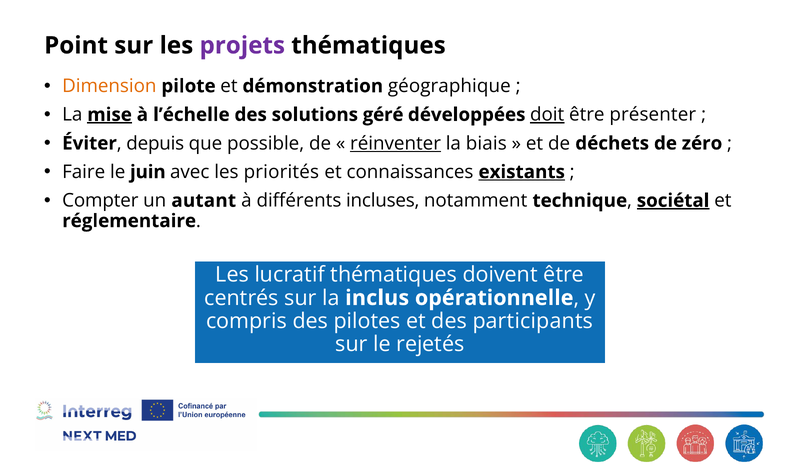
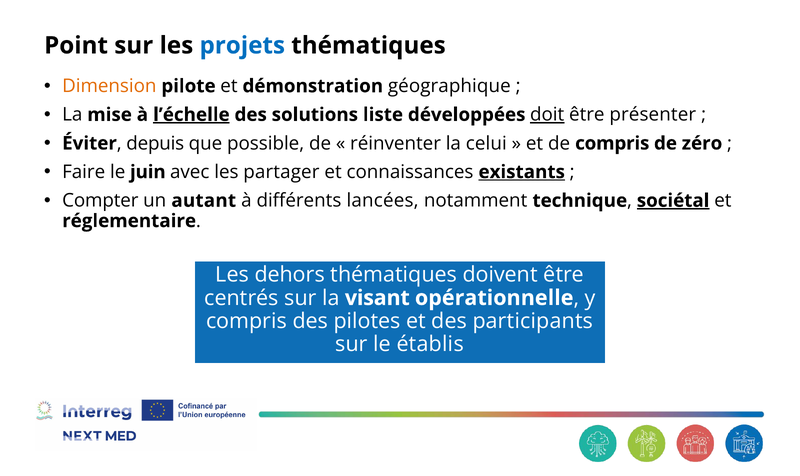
projets colour: purple -> blue
mise underline: present -> none
l’échelle underline: none -> present
géré: géré -> liste
réinventer underline: present -> none
biais: biais -> celui
de déchets: déchets -> compris
priorités: priorités -> partager
incluses: incluses -> lancées
lucratif: lucratif -> dehors
inclus: inclus -> visant
rejetés: rejetés -> établis
